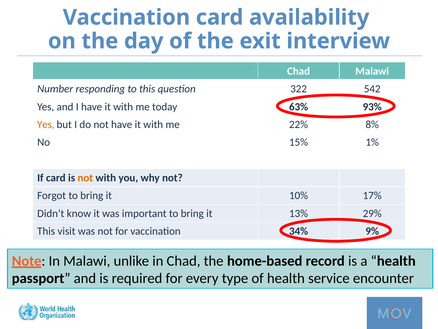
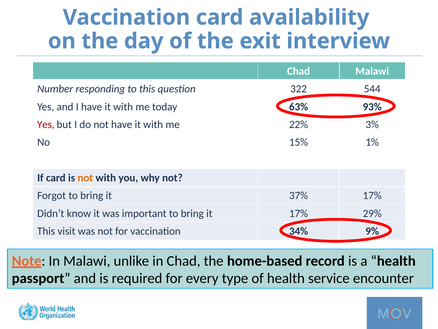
542: 542 -> 544
Yes at (46, 124) colour: orange -> red
8%: 8% -> 3%
10%: 10% -> 37%
it 13%: 13% -> 17%
